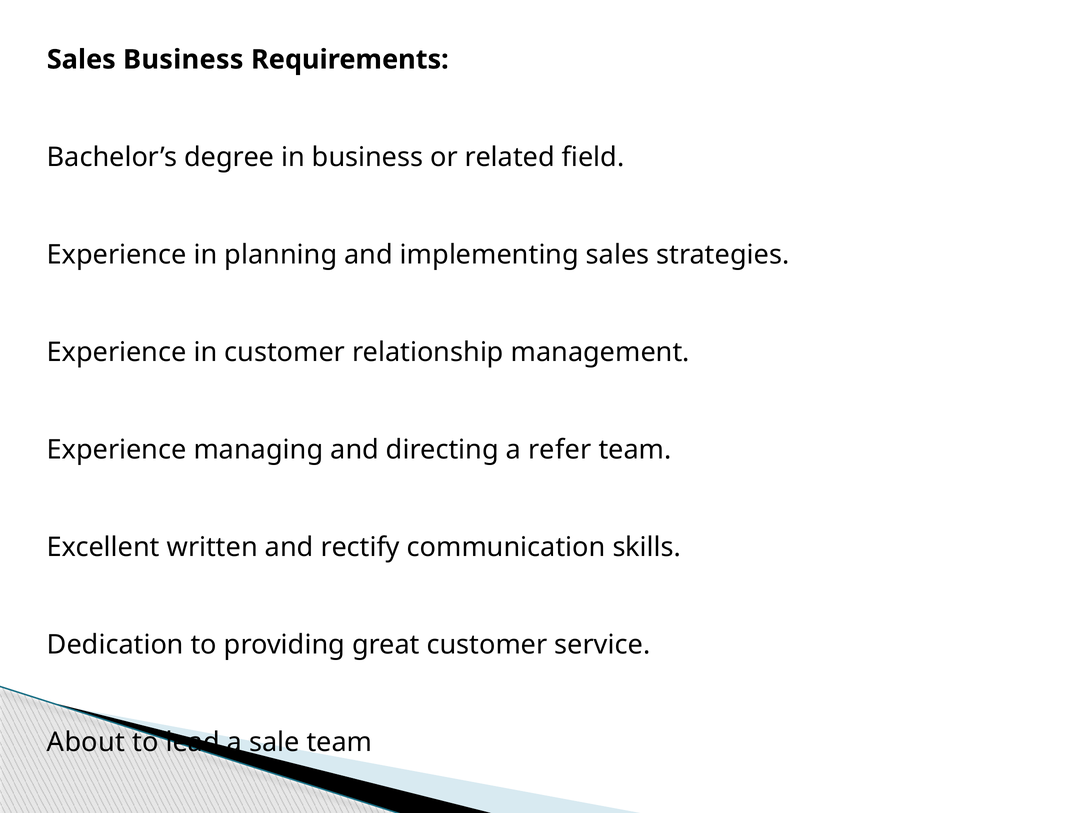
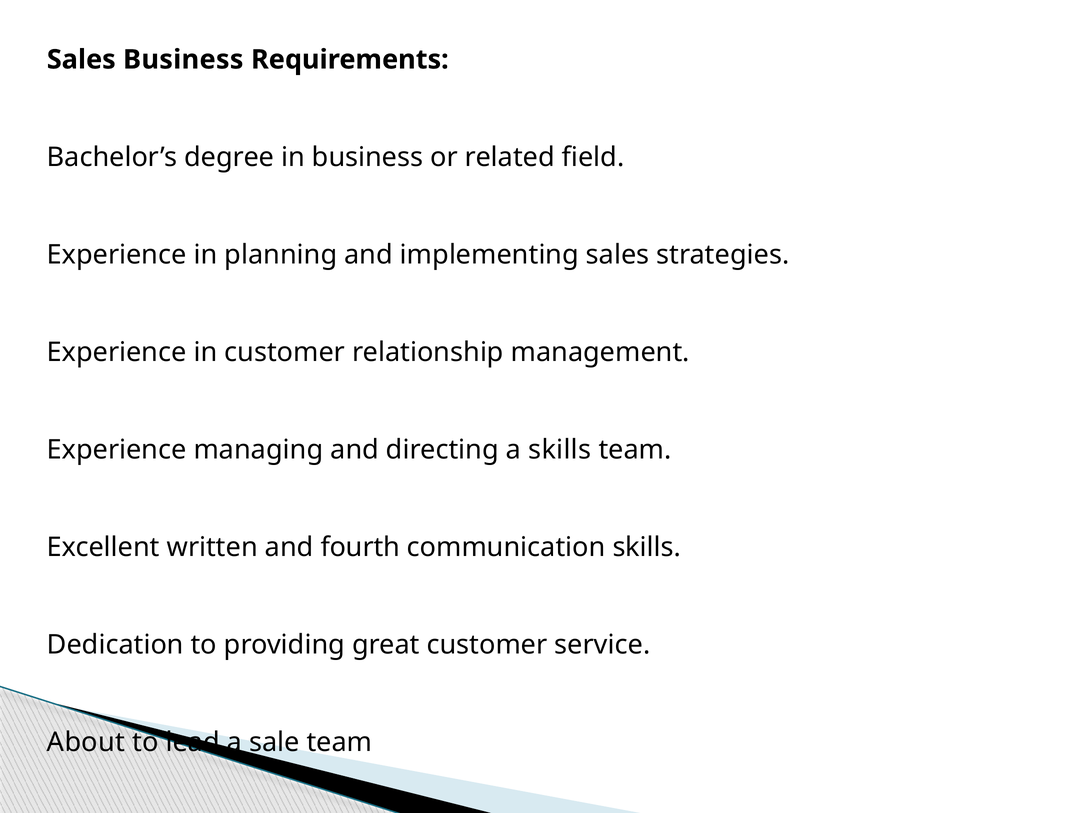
a refer: refer -> skills
rectify: rectify -> fourth
